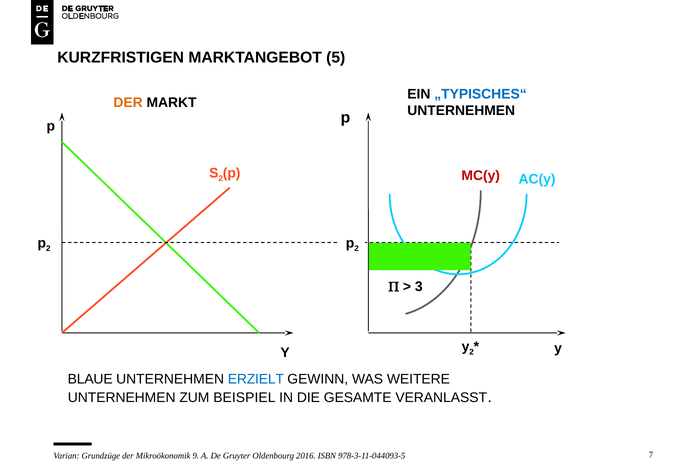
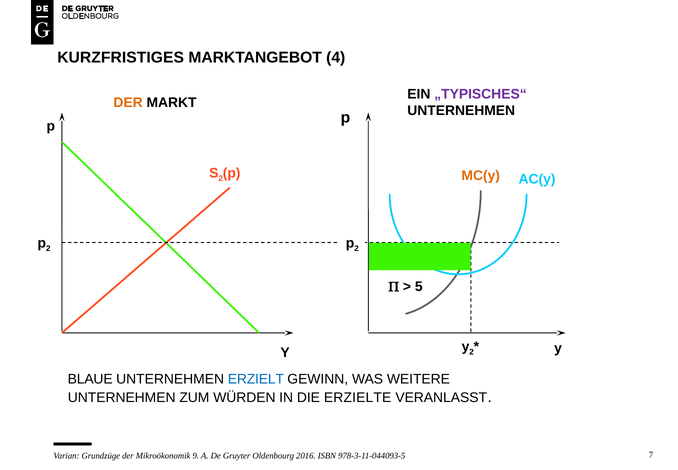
KURZFRISTIGEN: KURZFRISTIGEN -> KURZFRISTIGES
5: 5 -> 4
„TYPISCHES“ colour: blue -> purple
MC(y colour: red -> orange
3: 3 -> 5
BEISPIEL: BEISPIEL -> WÜRDEN
GESAMTE: GESAMTE -> ERZIELTE
